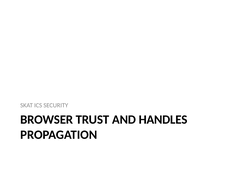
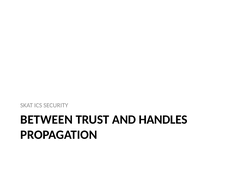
BROWSER: BROWSER -> BETWEEN
